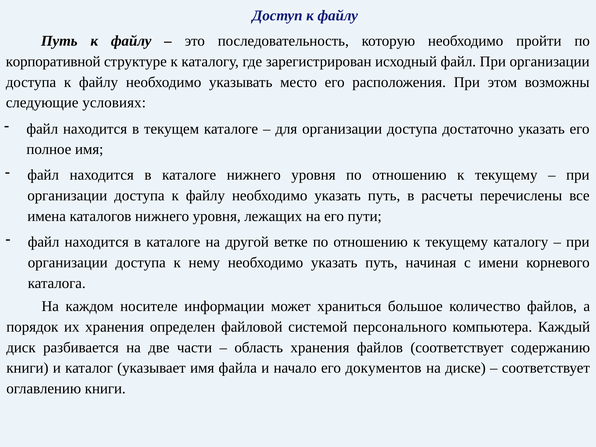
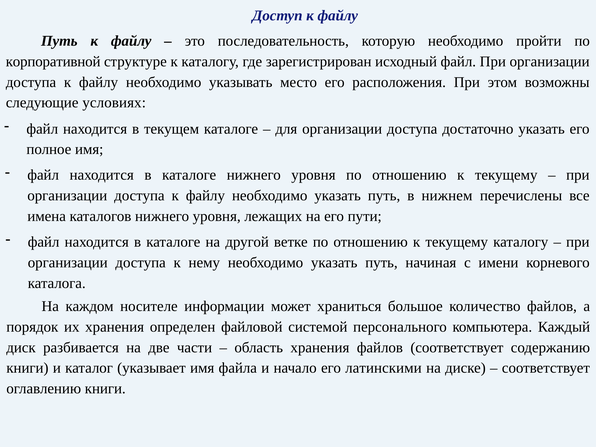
расчеты: расчеты -> нижнем
документов: документов -> латинскими
